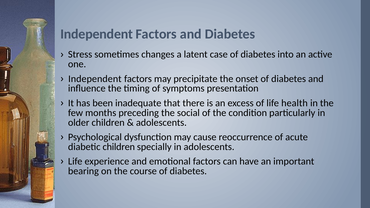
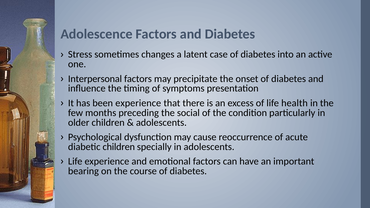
Independent at (97, 34): Independent -> Adolescence
Independent at (95, 79): Independent -> Interpersonal
been inadequate: inadequate -> experience
